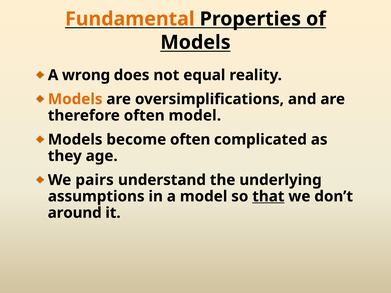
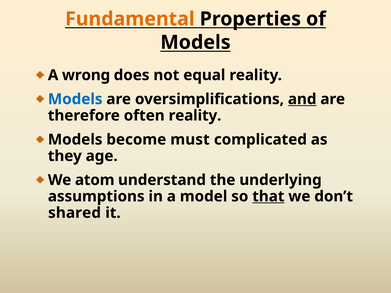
Models at (75, 99) colour: orange -> blue
and underline: none -> present
often model: model -> reality
become often: often -> must
pairs: pairs -> atom
around: around -> shared
